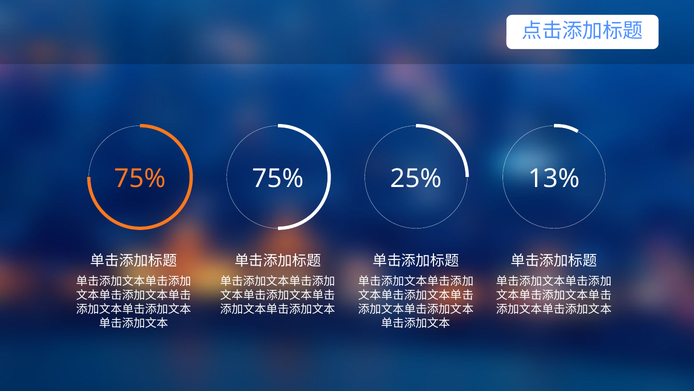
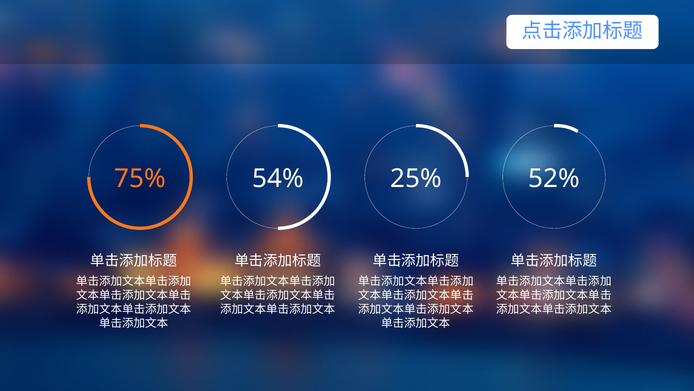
75% at (278, 179): 75% -> 54%
13%: 13% -> 52%
